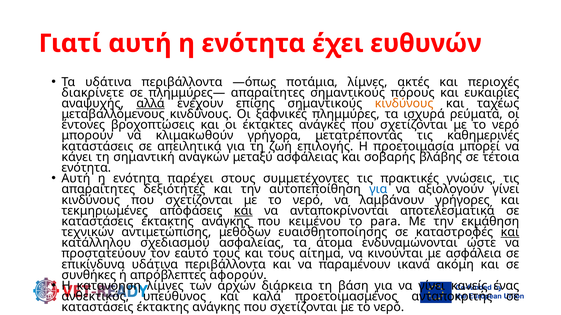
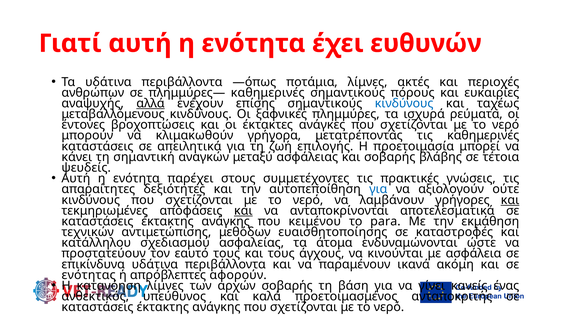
διακρίνετε: διακρίνετε -> ανθρώπων
πλημμύρες— απαραίτητες: απαραίτητες -> καθημερινές
κινδύνους at (404, 104) colour: orange -> blue
ενότητα at (86, 168): ενότητα -> ψευδείς
αξιολογούν γίνει: γίνει -> ούτε
και at (510, 200) underline: none -> present
και at (510, 233) underline: present -> none
αίτημα: αίτημα -> άγχους
συνθήκες: συνθήκες -> ενότητας
αρχών διάρκεια: διάρκεια -> σοβαρής
